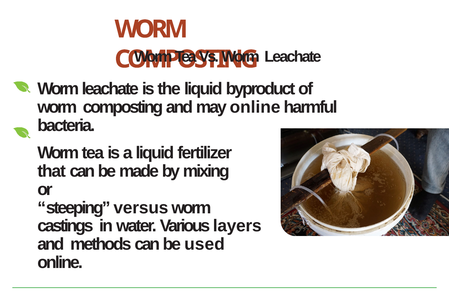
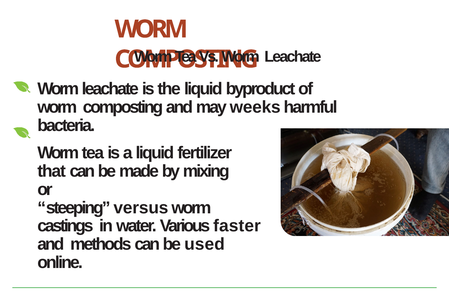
may online: online -> weeks
layers: layers -> faster
